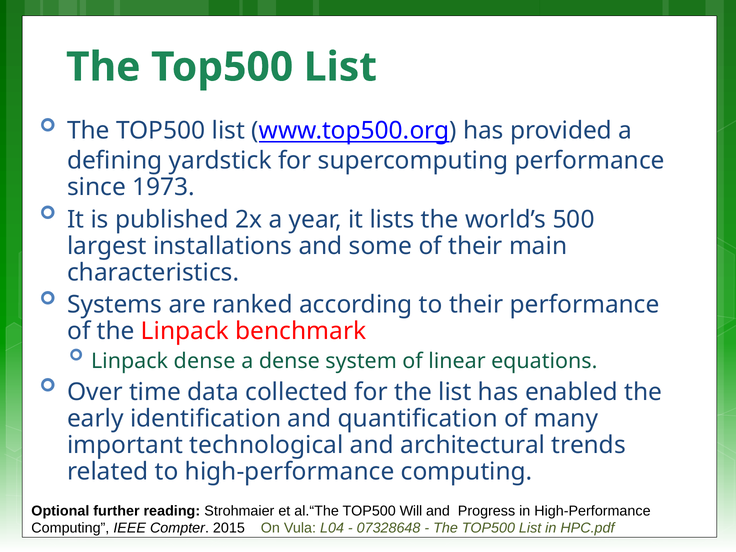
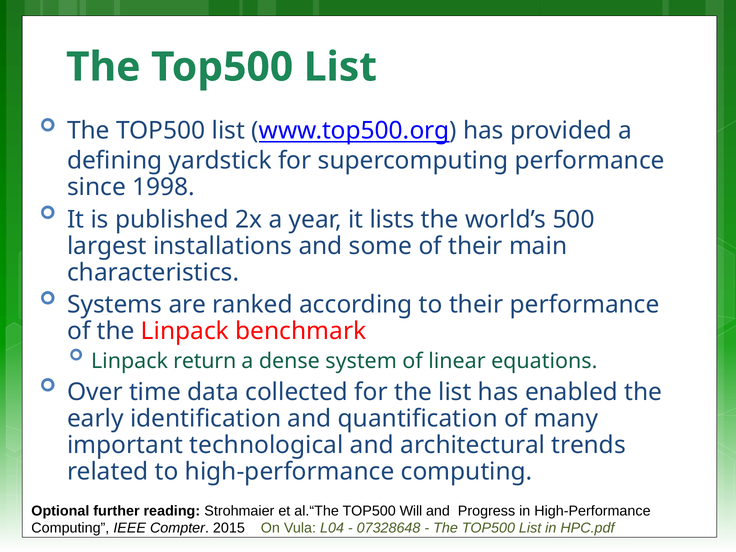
1973: 1973 -> 1998
Linpack dense: dense -> return
